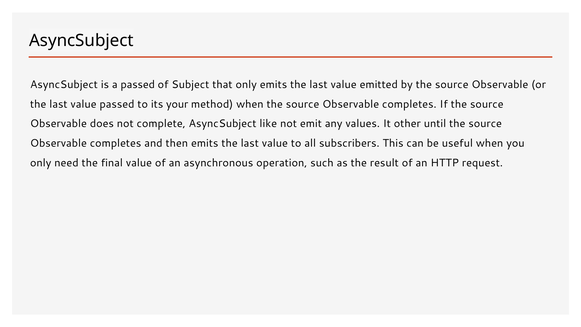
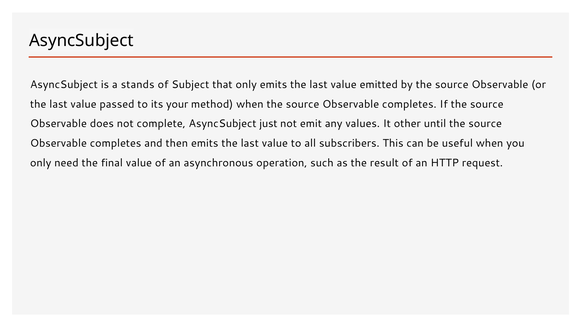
a passed: passed -> stands
like: like -> just
